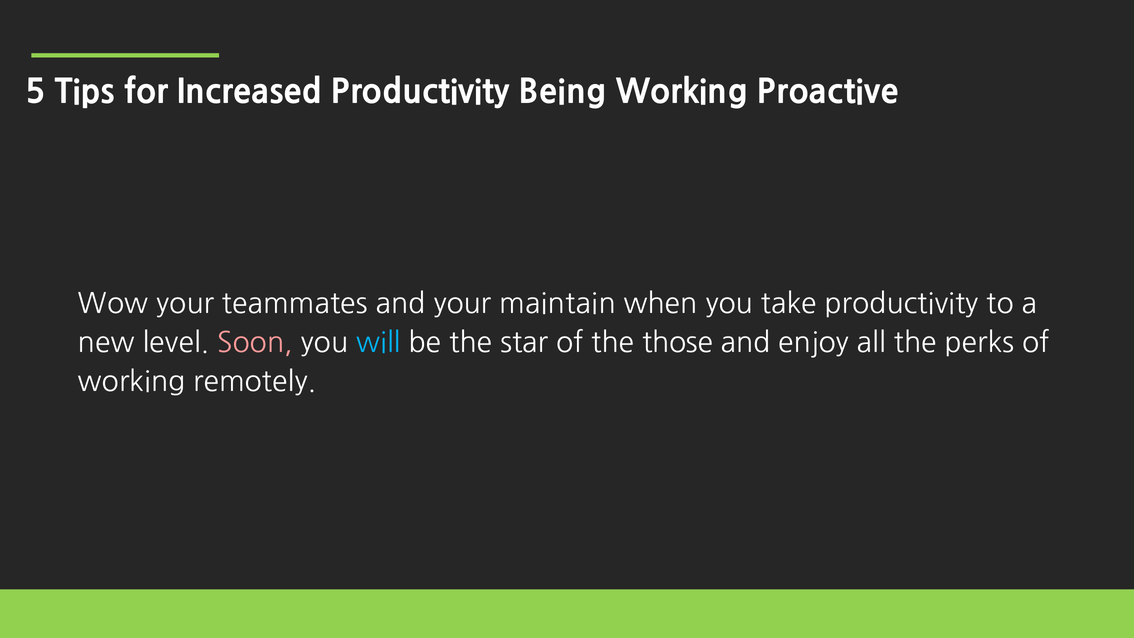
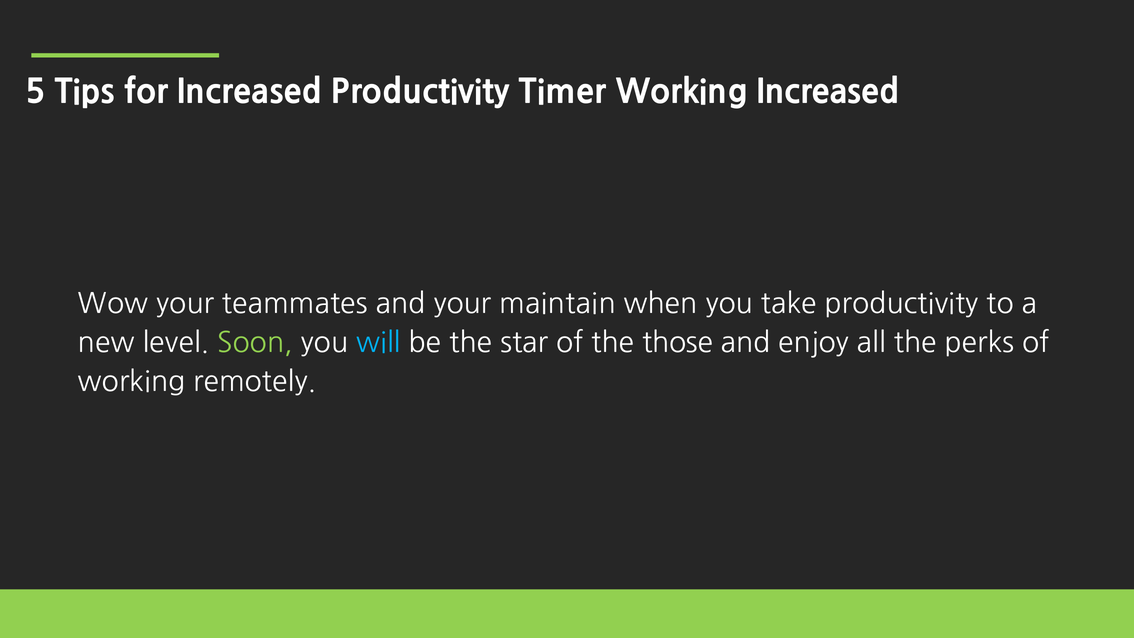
Being: Being -> Timer
Working Proactive: Proactive -> Increased
Soon colour: pink -> light green
